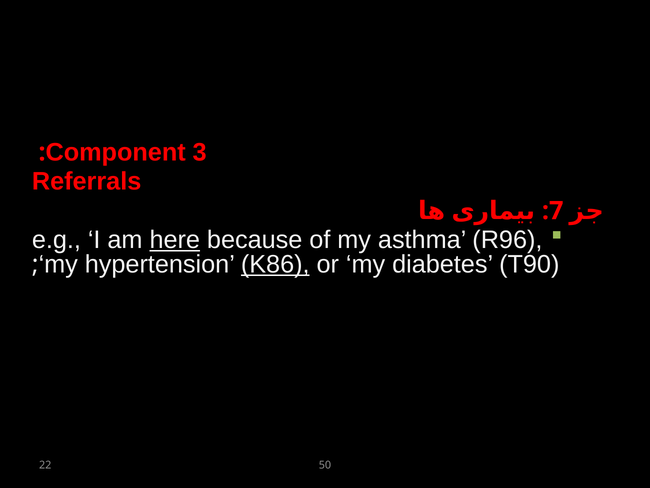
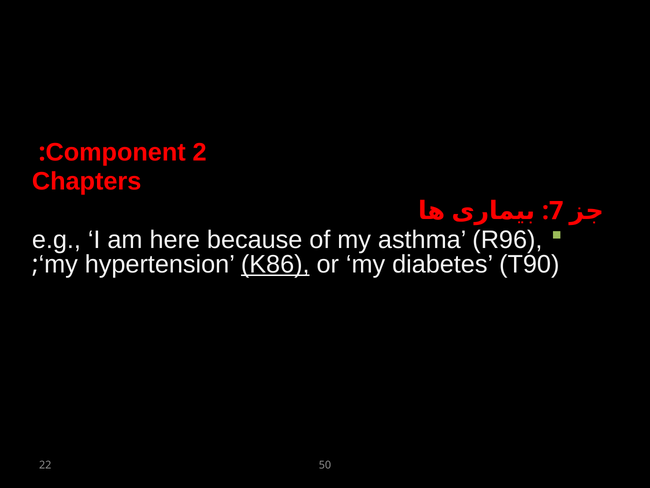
3: 3 -> 2
Referrals: Referrals -> Chapters
here underline: present -> none
